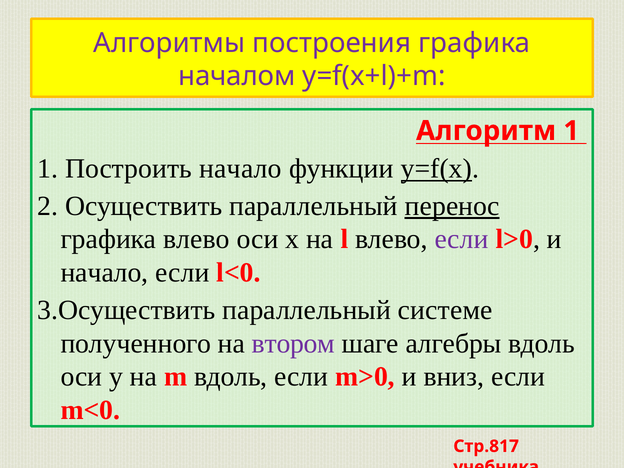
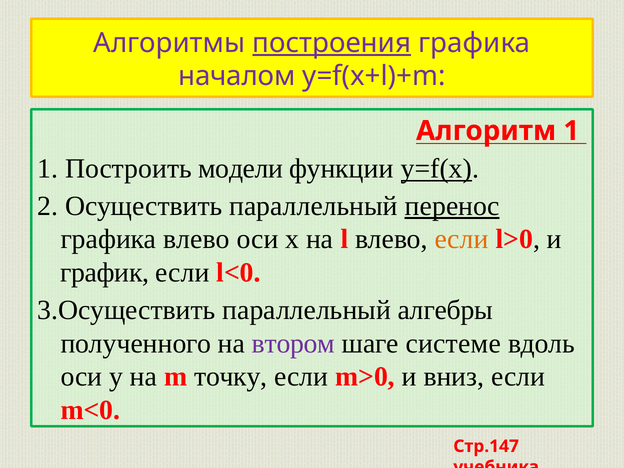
построения underline: none -> present
Построить начало: начало -> модели
если at (462, 239) colour: purple -> orange
начало at (104, 273): начало -> график
системе: системе -> алгебры
алгебры: алгебры -> системе
m вдоль: вдоль -> точку
Стр.817: Стр.817 -> Стр.147
